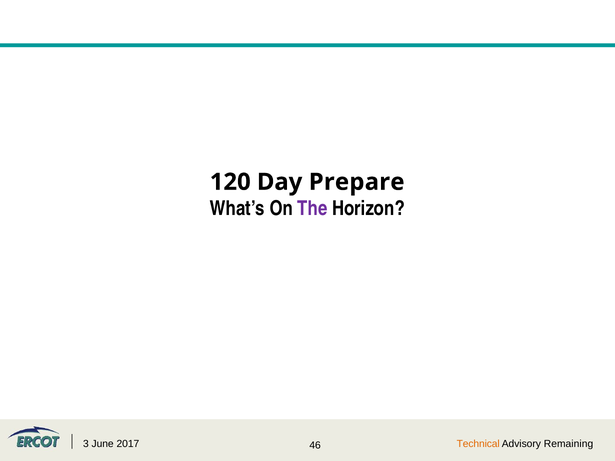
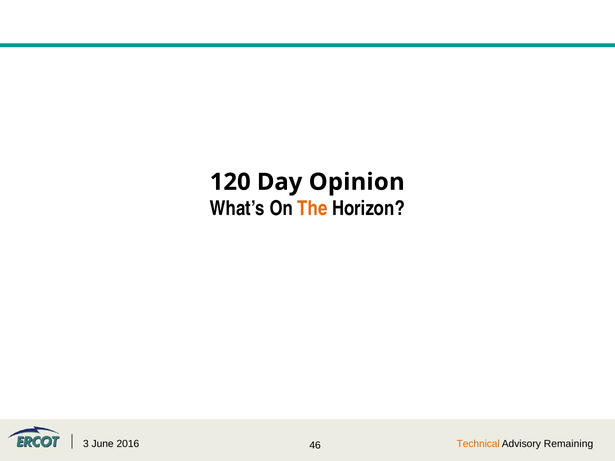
Prepare: Prepare -> Opinion
The colour: purple -> orange
2017: 2017 -> 2016
